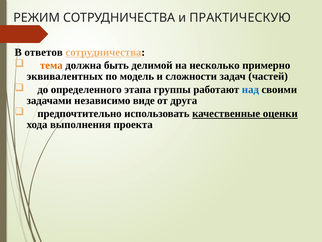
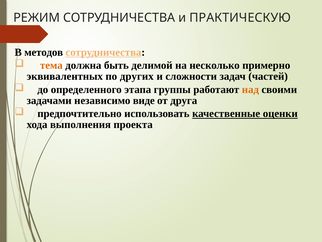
ответов: ответов -> методов
модель: модель -> других
над colour: blue -> orange
